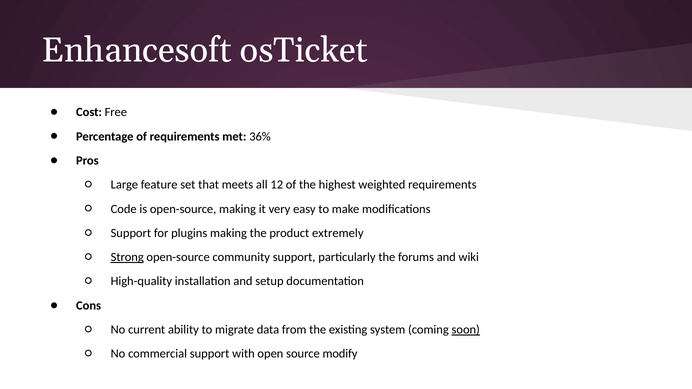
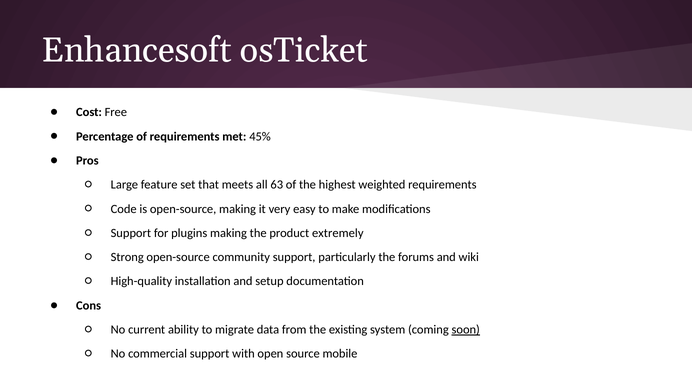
36%: 36% -> 45%
12: 12 -> 63
Strong underline: present -> none
modify: modify -> mobile
